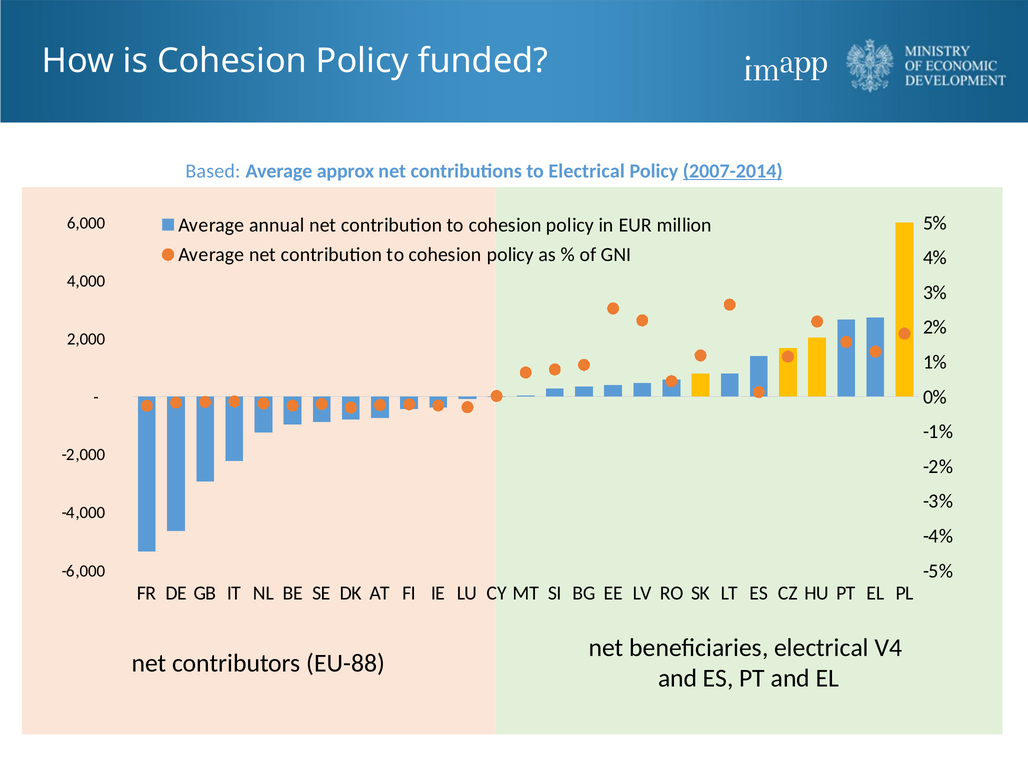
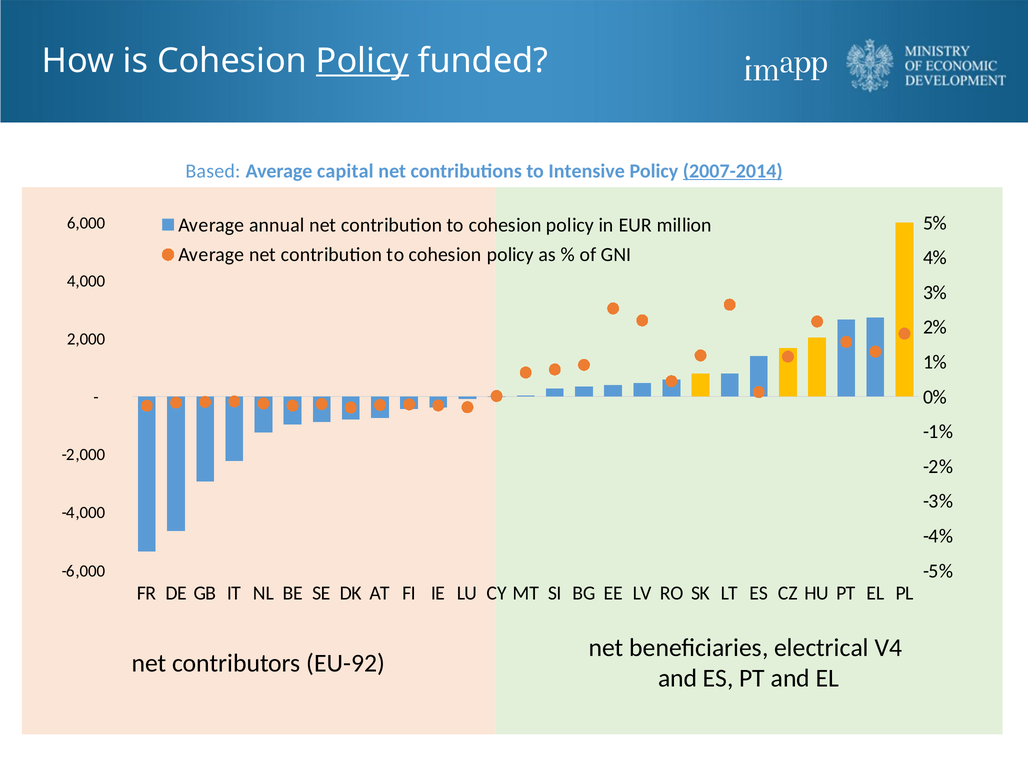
Policy at (362, 61) underline: none -> present
approx: approx -> capital
to Electrical: Electrical -> Intensive
EU-88: EU-88 -> EU-92
